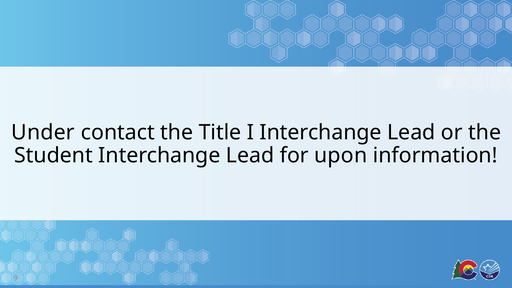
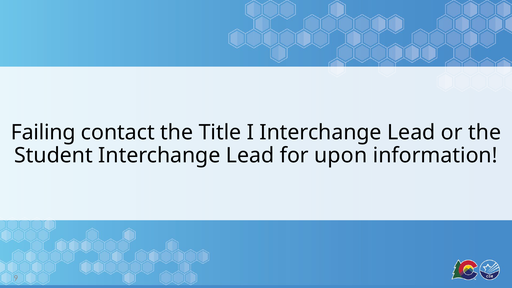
Under: Under -> Failing
